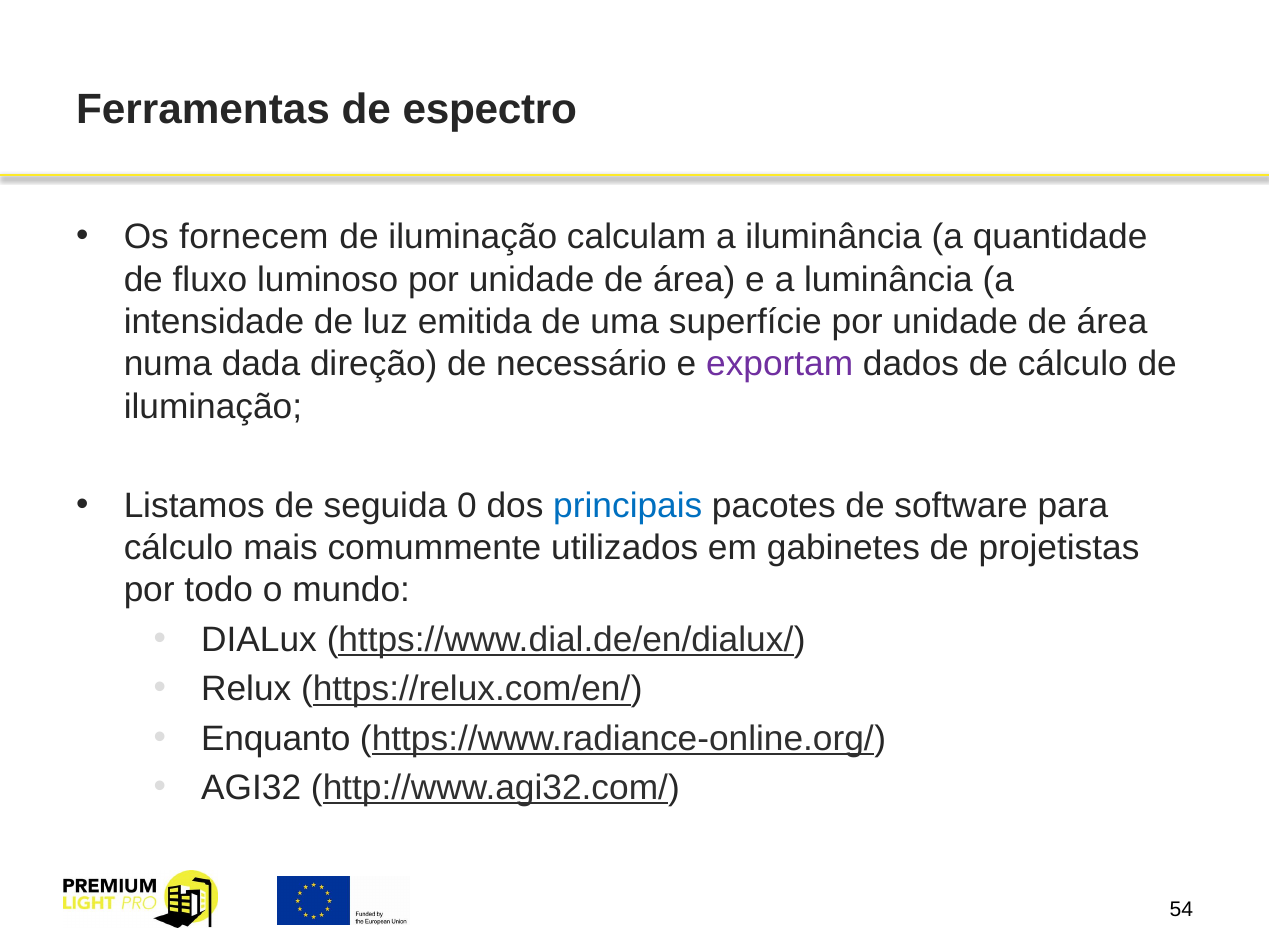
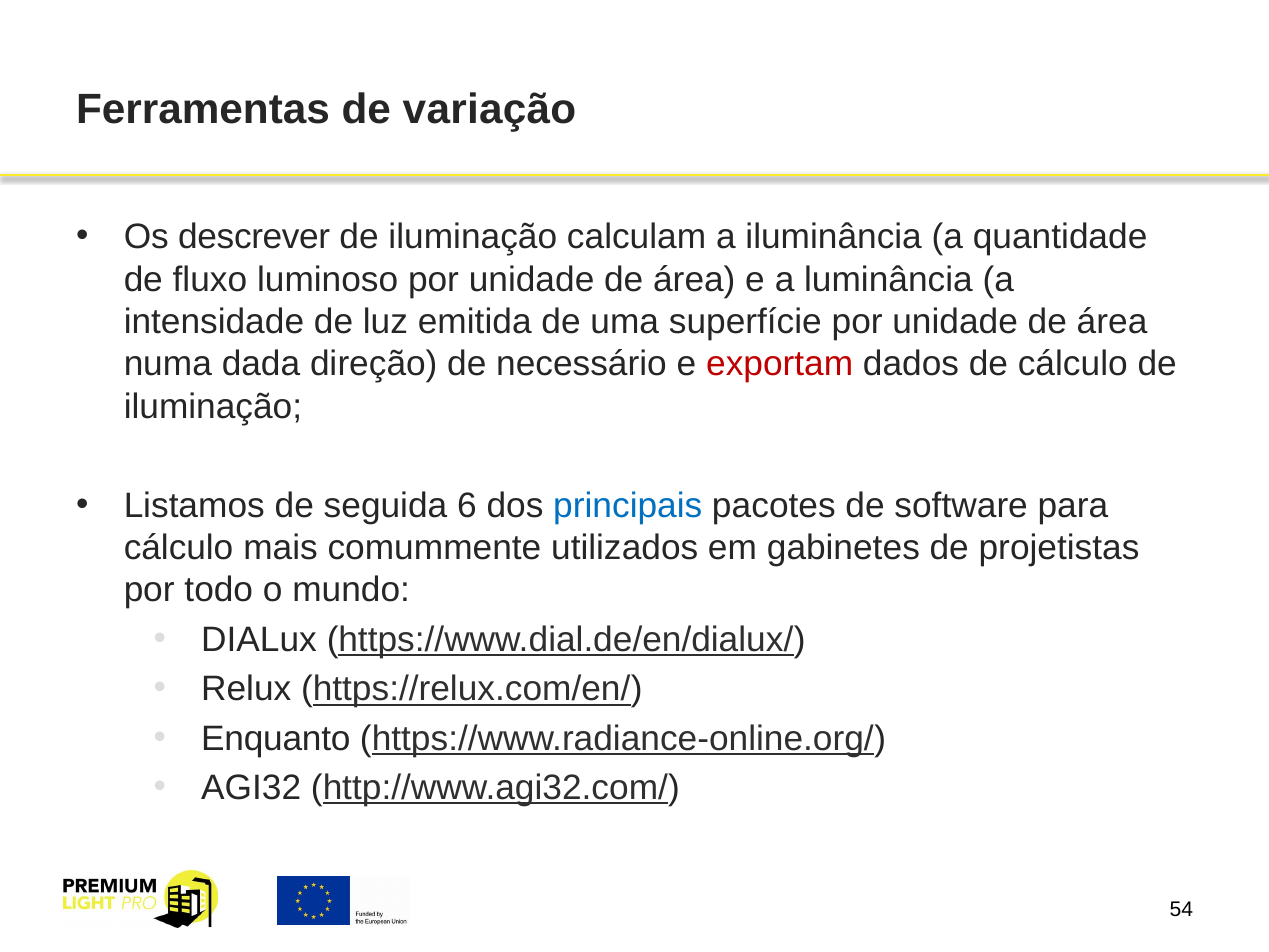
espectro: espectro -> variação
fornecem: fornecem -> descrever
exportam colour: purple -> red
0: 0 -> 6
